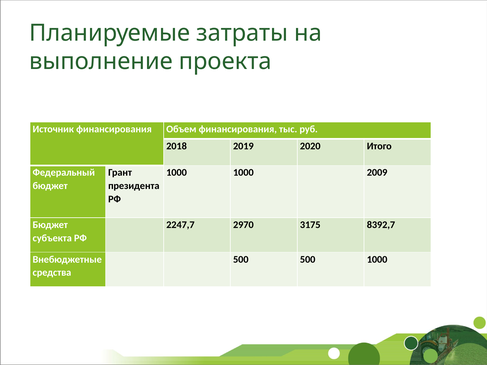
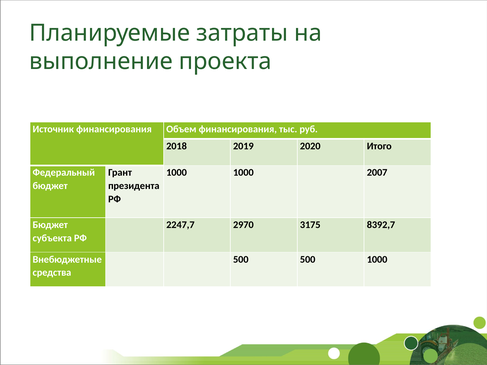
2009: 2009 -> 2007
